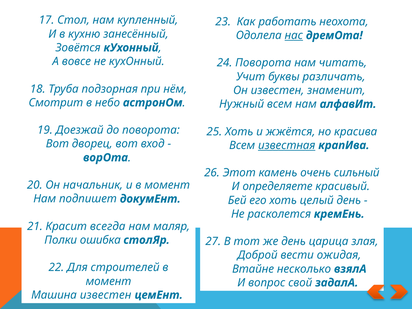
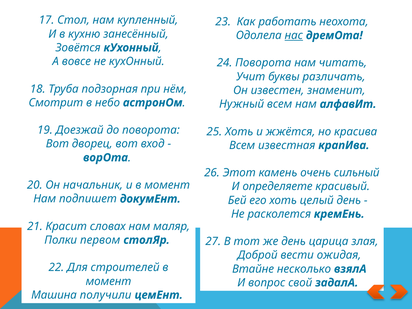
известная underline: present -> none
всегда: всегда -> словах
ошибка: ошибка -> первом
Машина известен: известен -> получили
